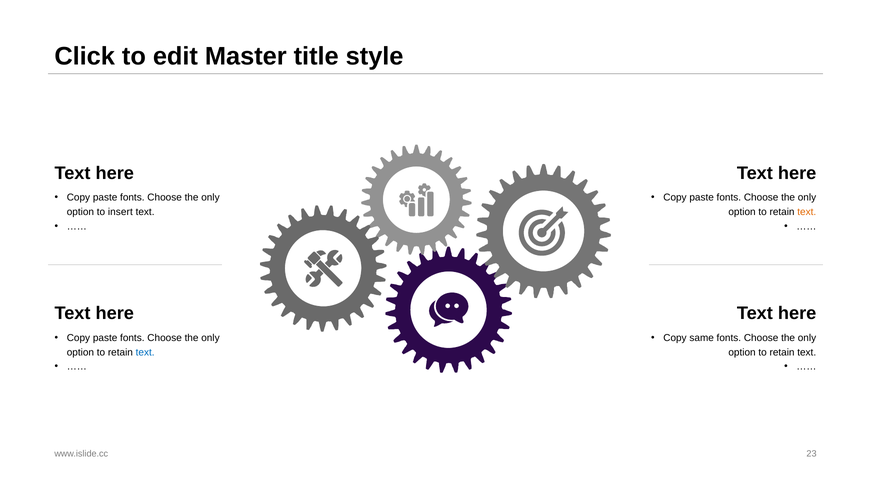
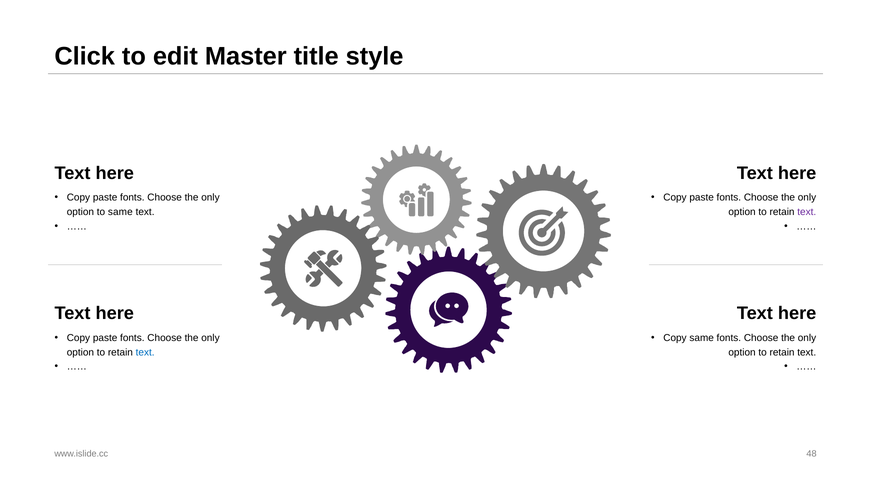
to insert: insert -> same
text at (807, 212) colour: orange -> purple
23: 23 -> 48
